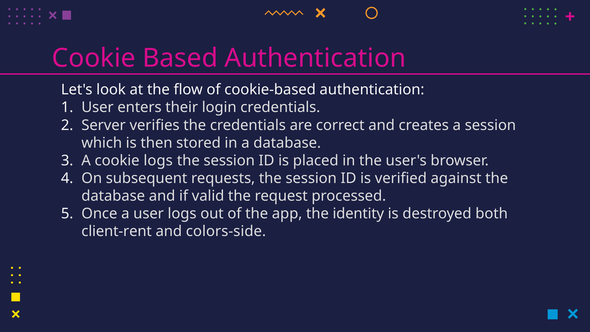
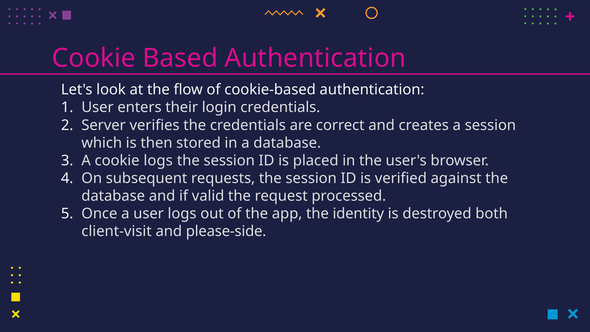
client-rent: client-rent -> client-visit
colors-side: colors-side -> please-side
